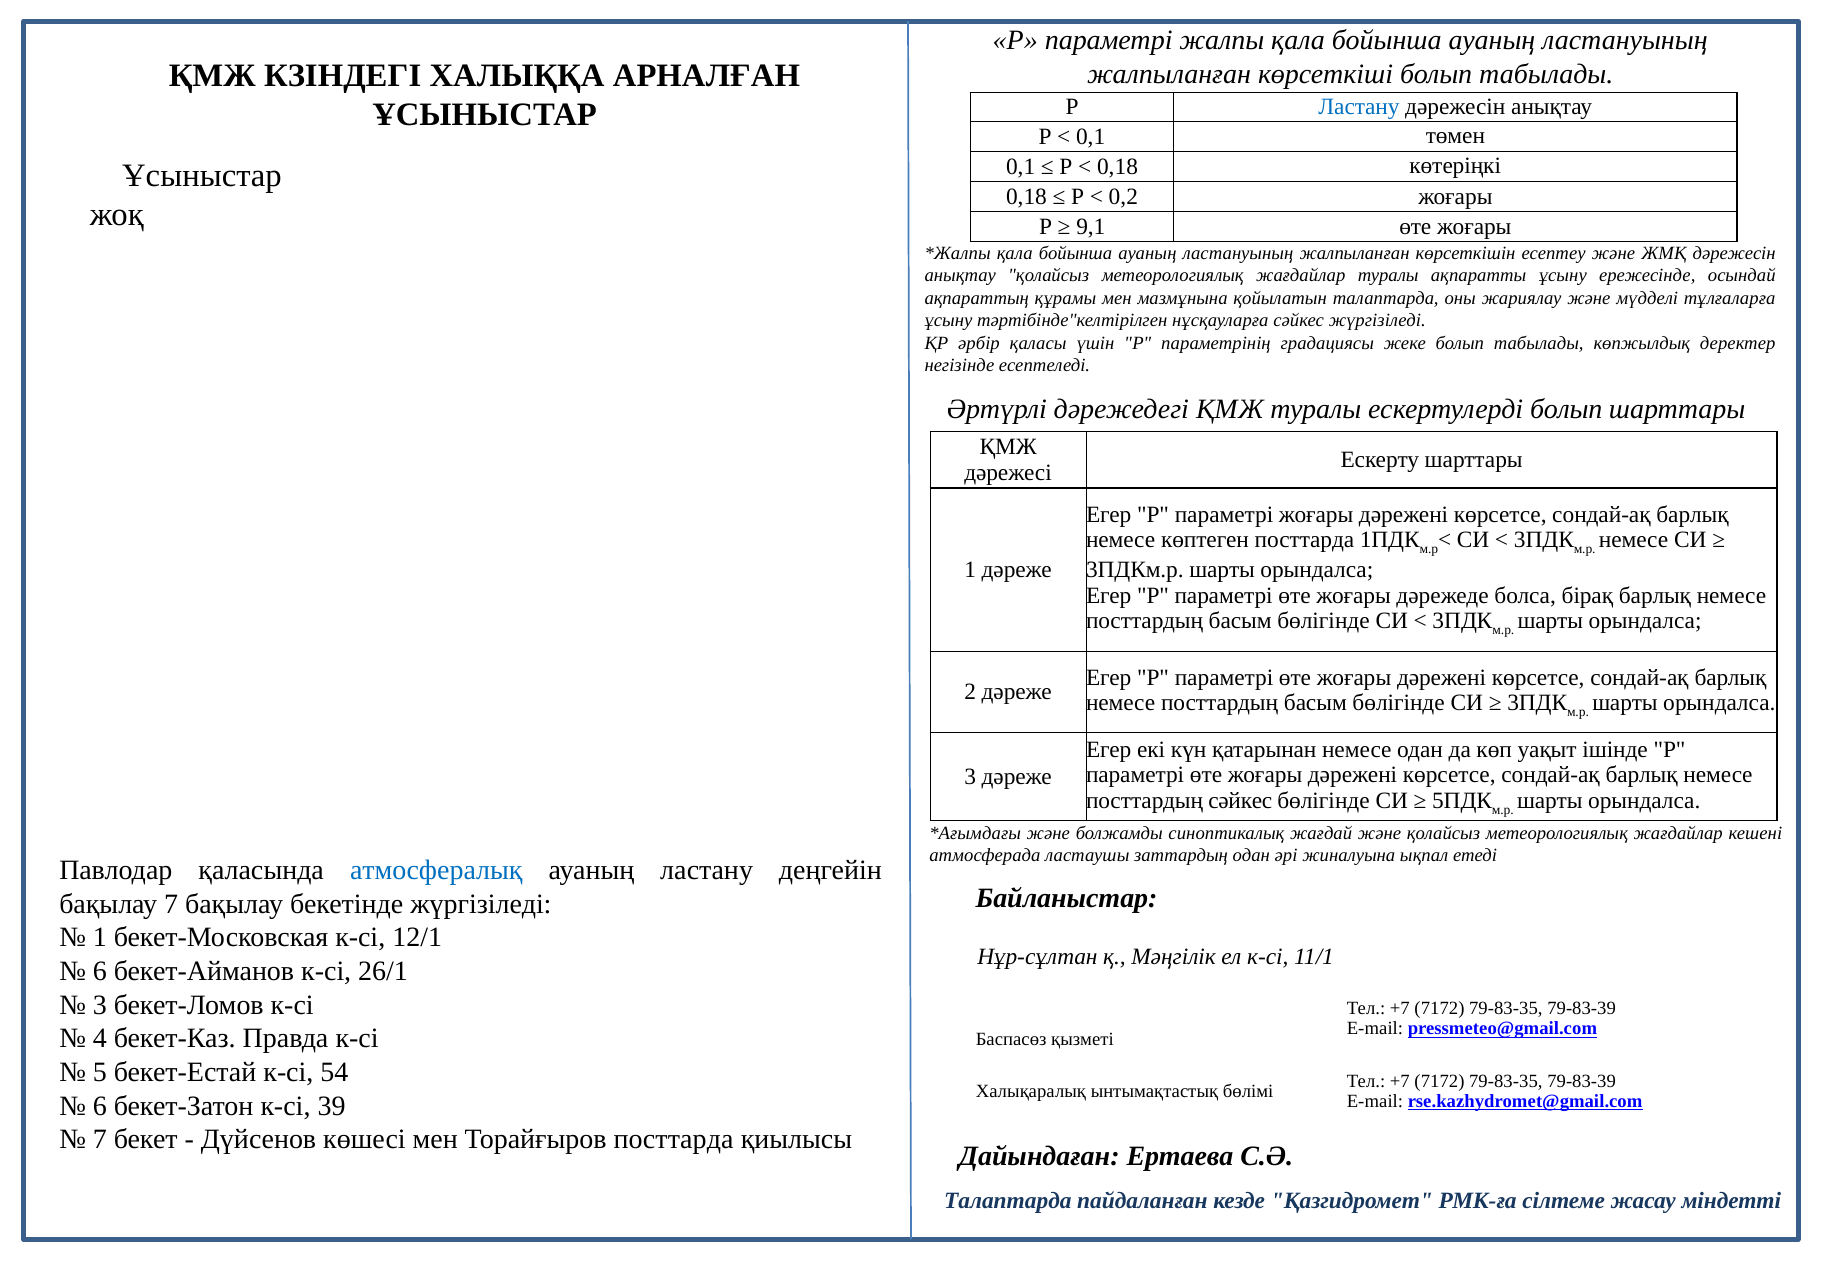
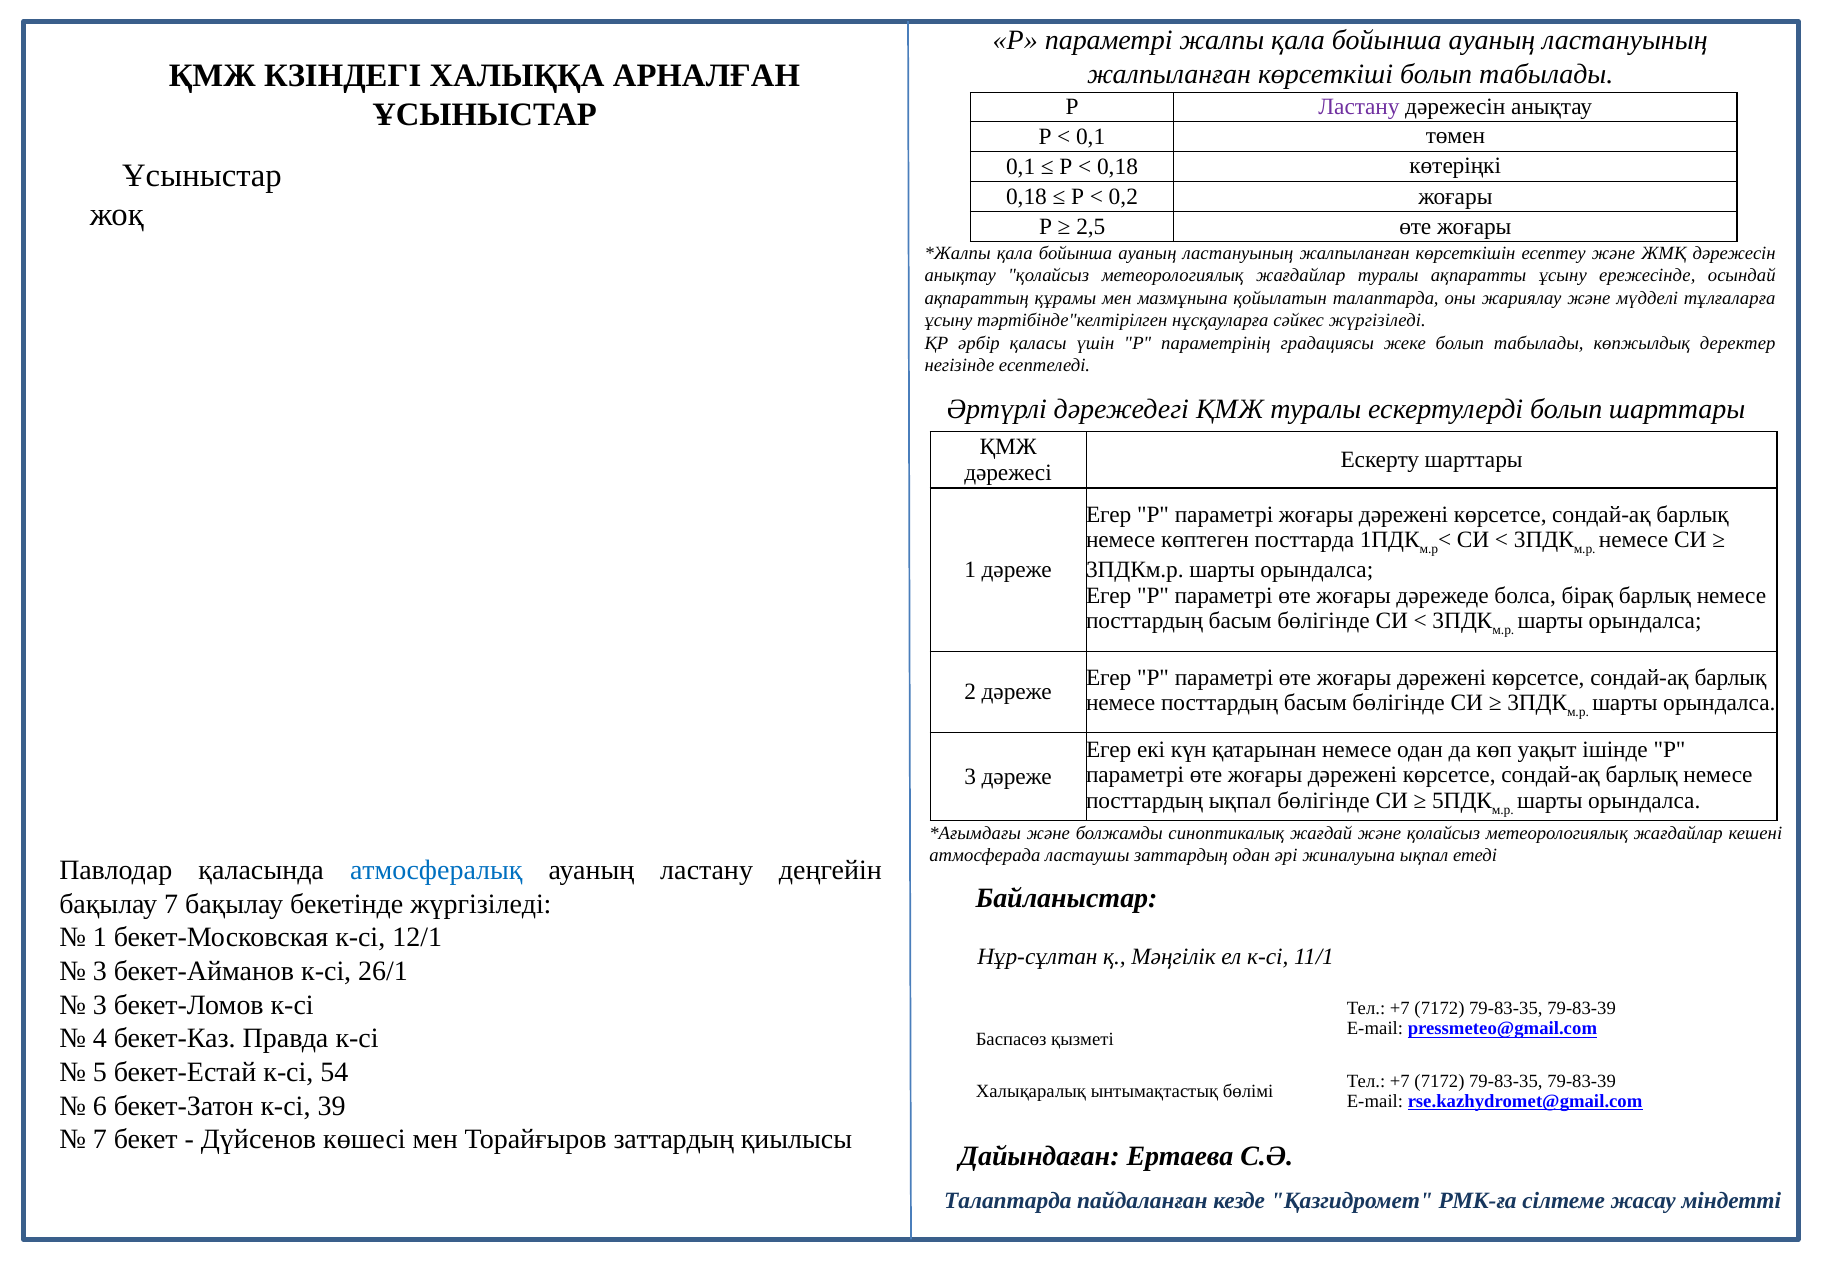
Ластану at (1359, 107) colour: blue -> purple
9,1: 9,1 -> 2,5
посттардың сәйкес: сәйкес -> ықпал
6 at (100, 972): 6 -> 3
Торайғыров посттарда: посттарда -> заттардың
